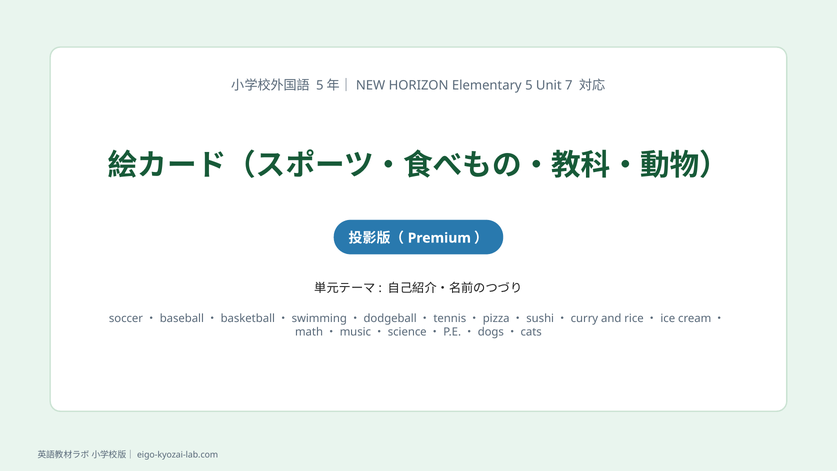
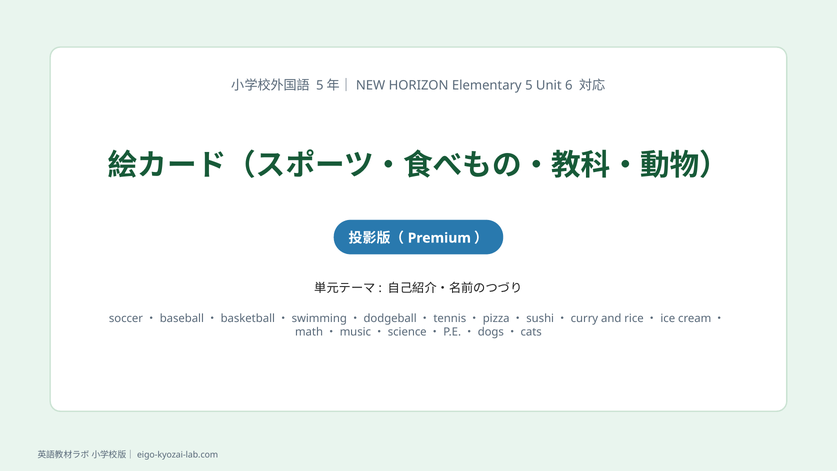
7: 7 -> 6
